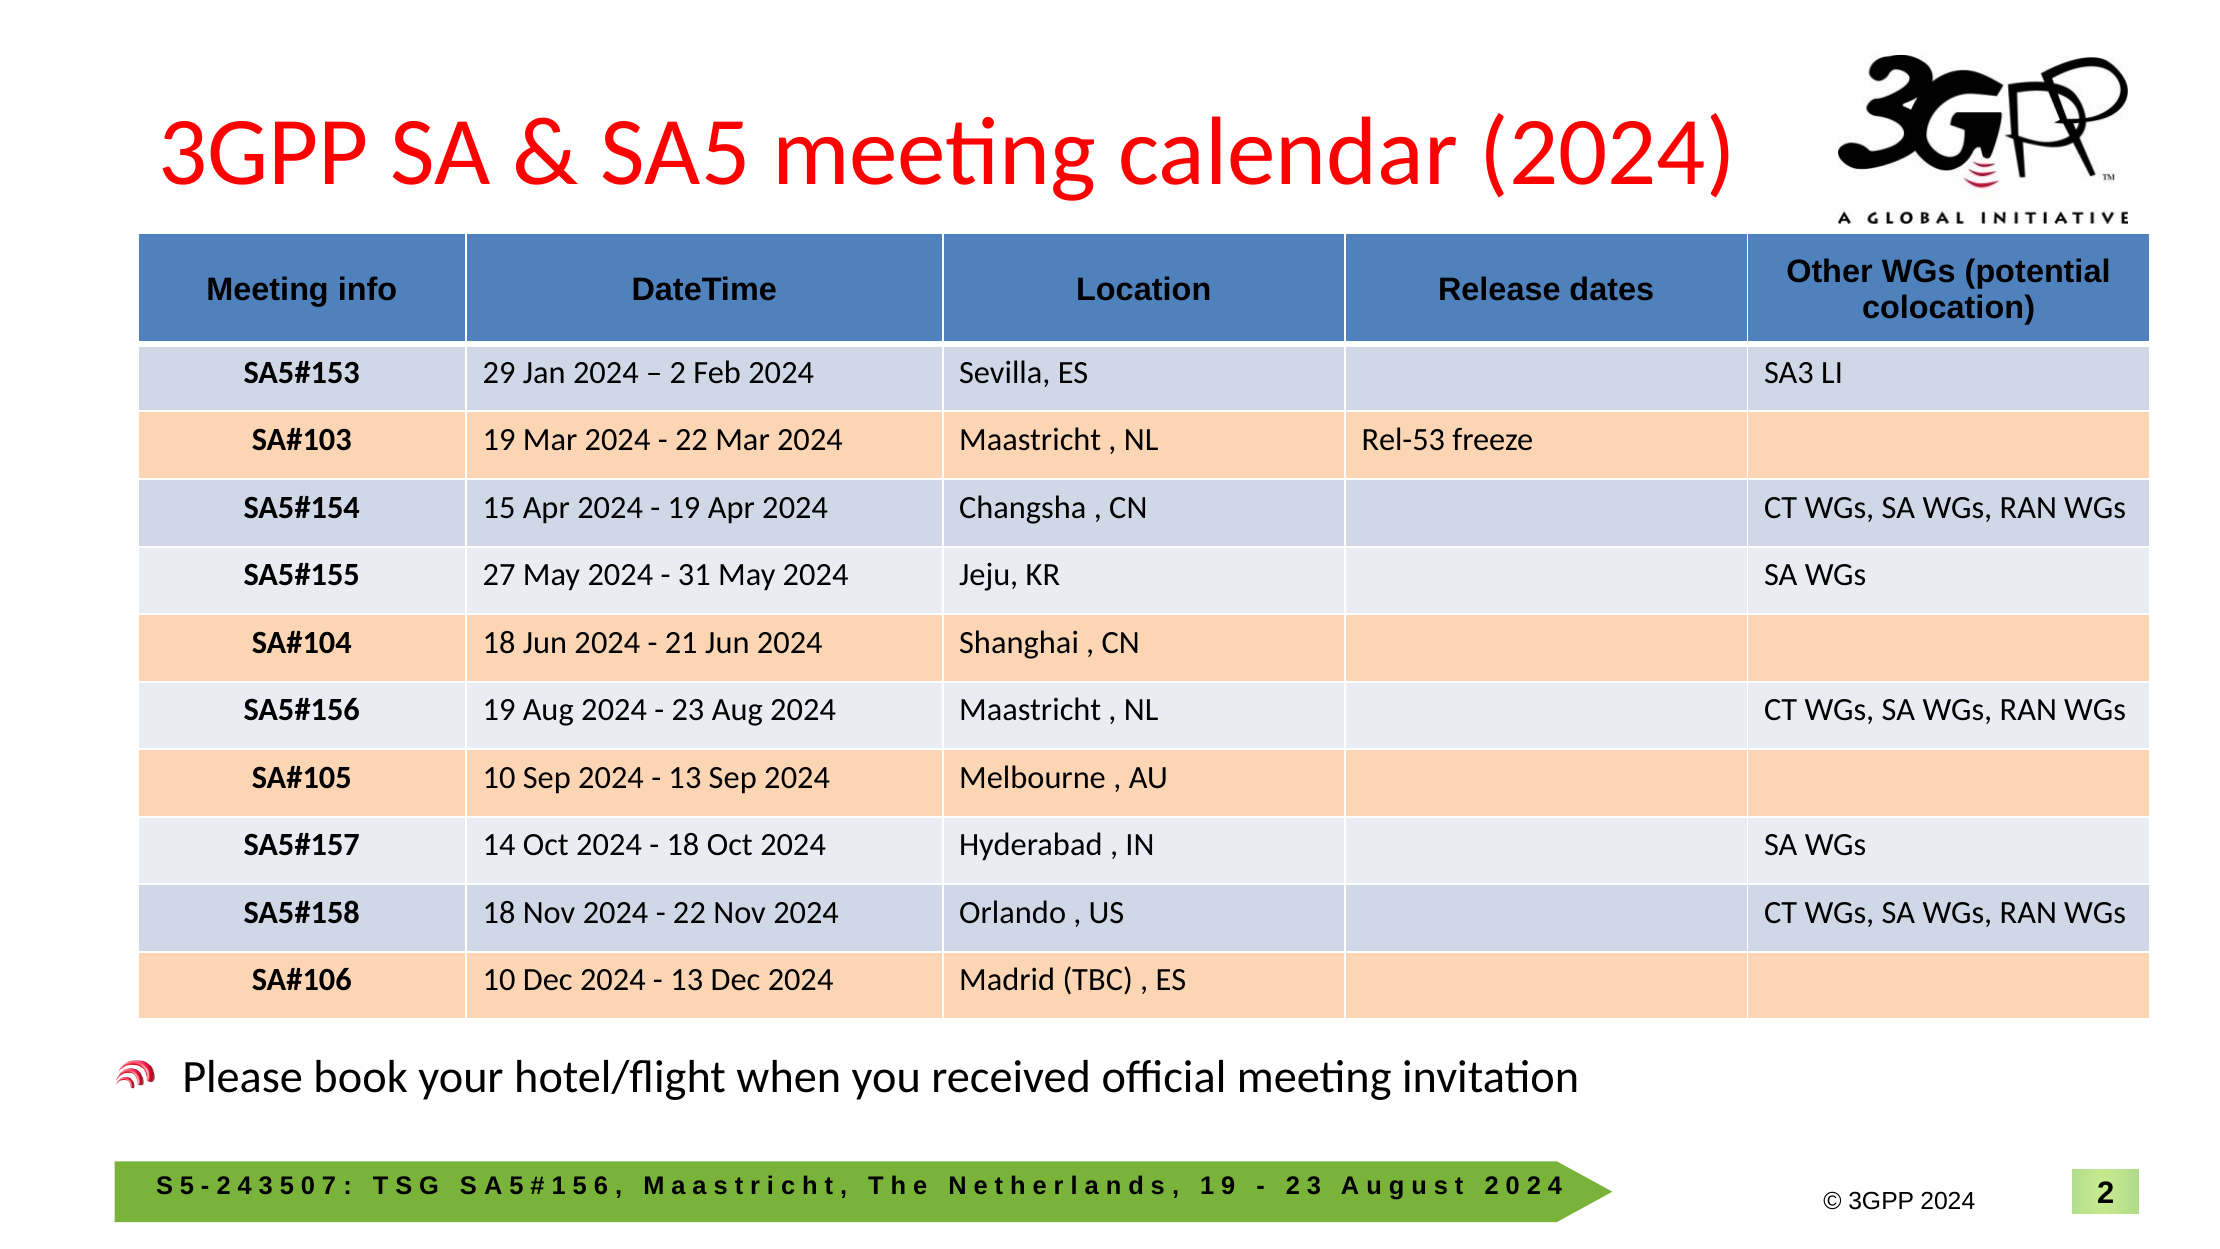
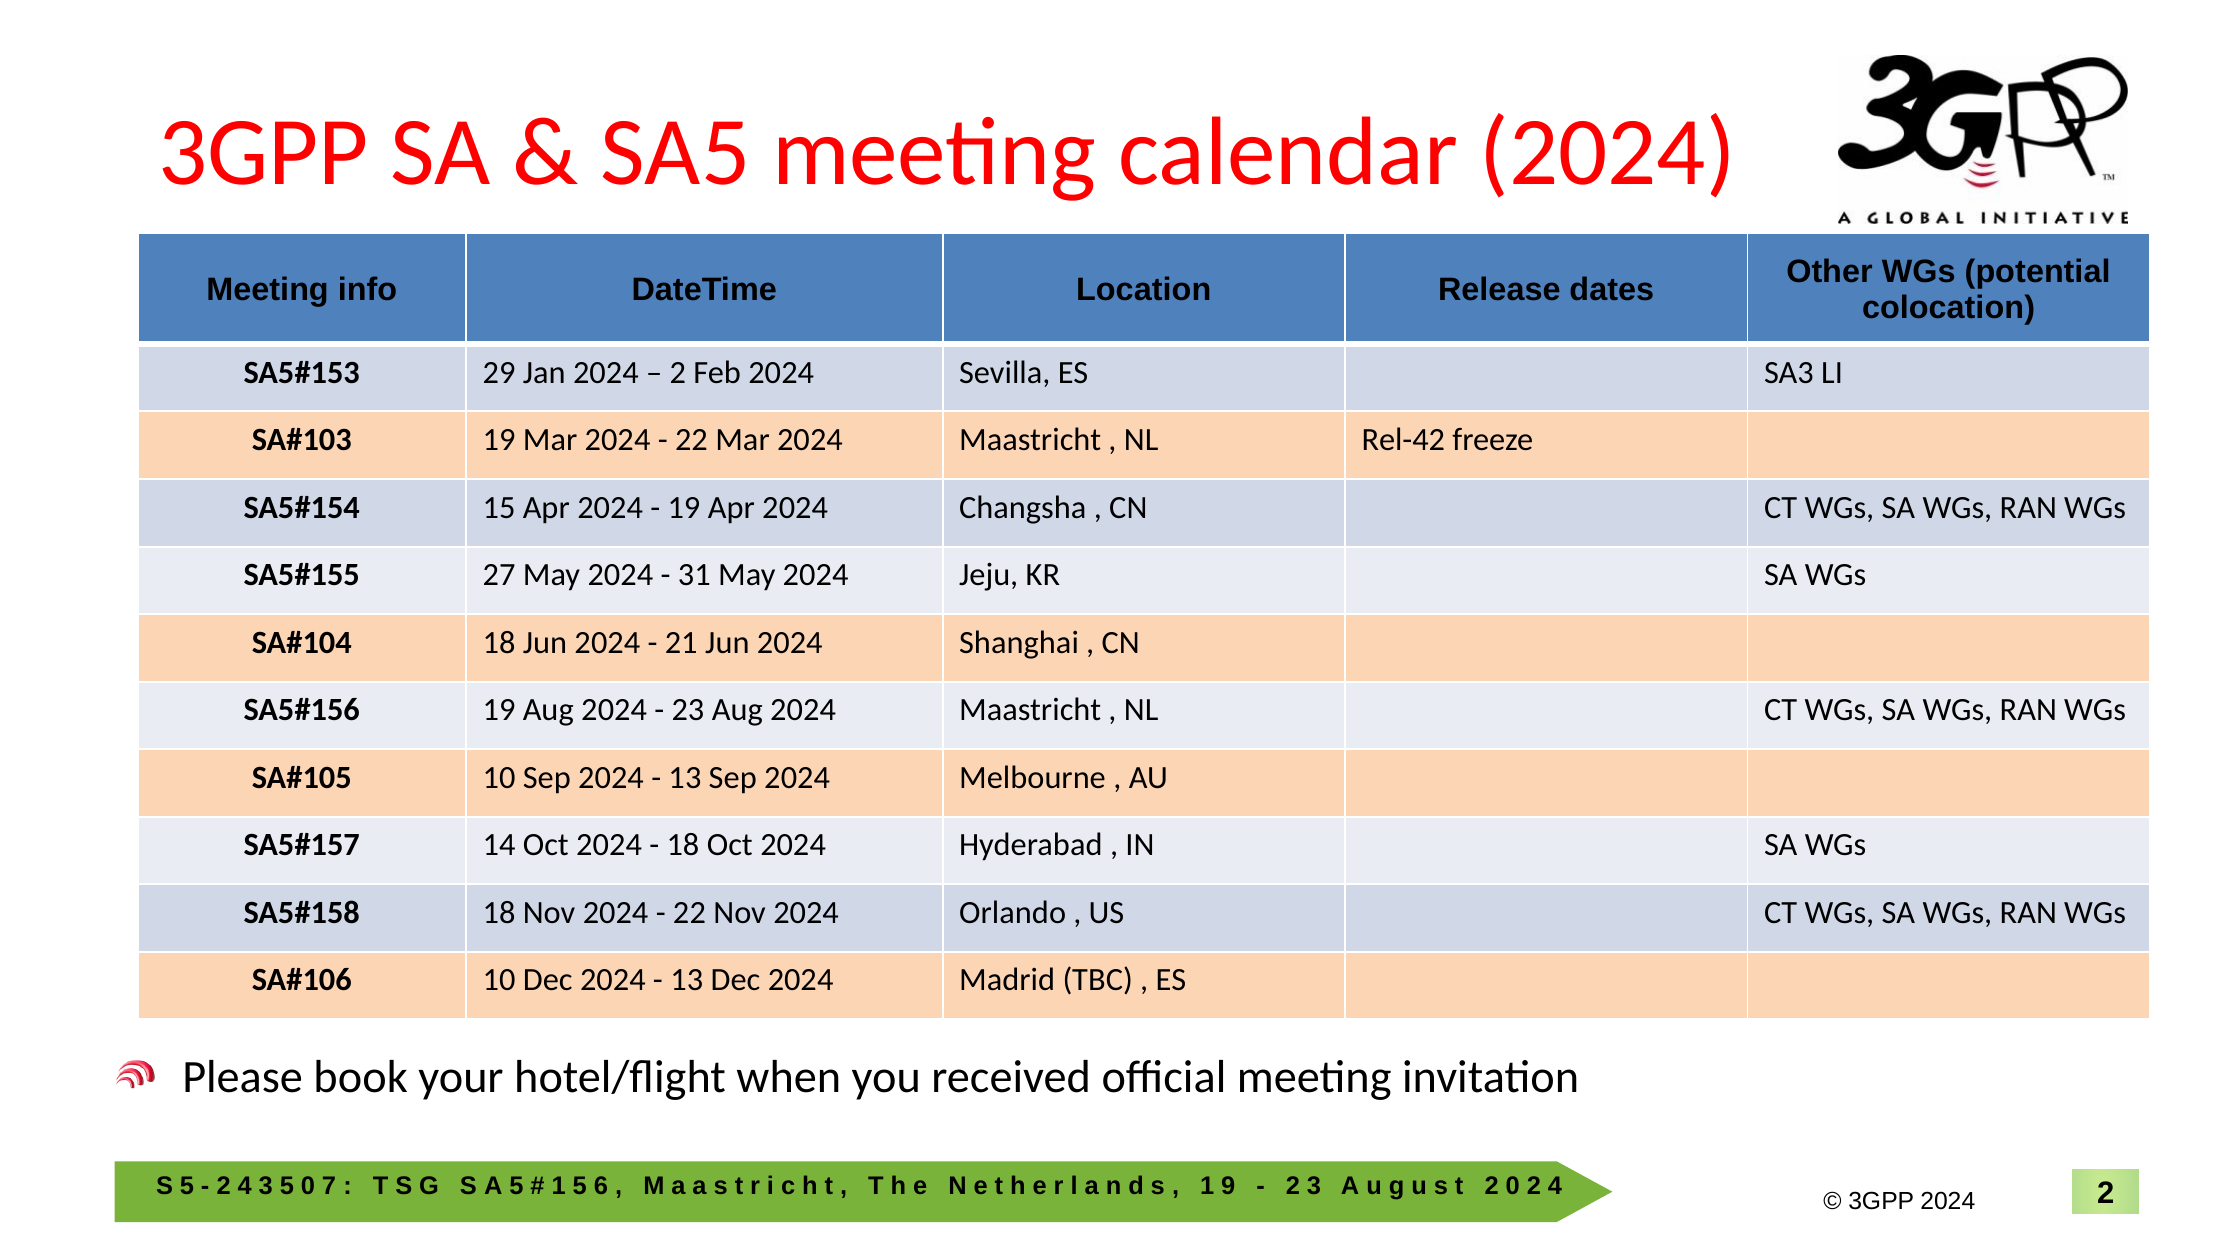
Rel-53: Rel-53 -> Rel-42
